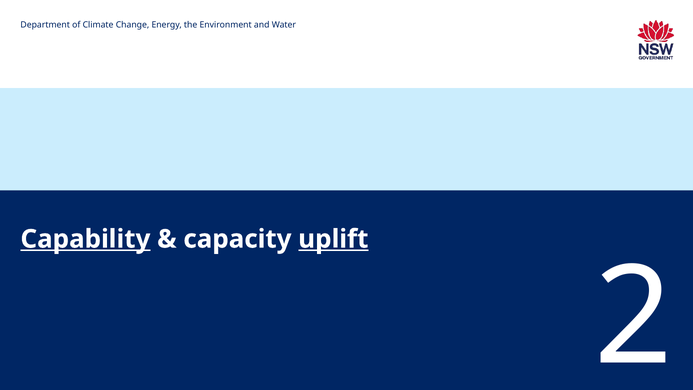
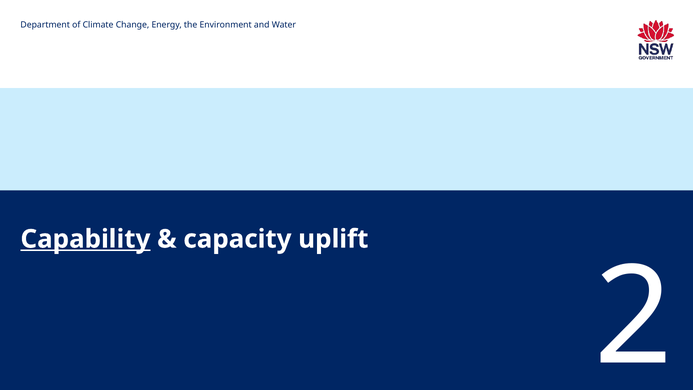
uplift underline: present -> none
